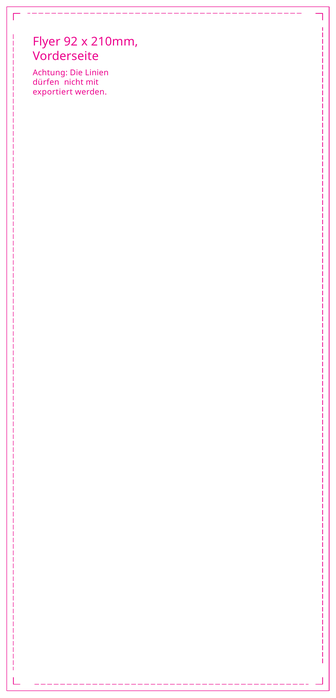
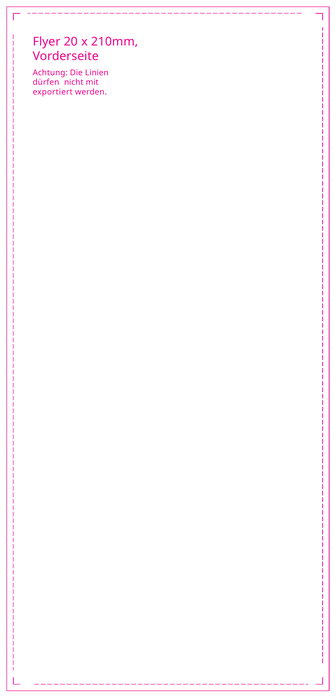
92: 92 -> 20
